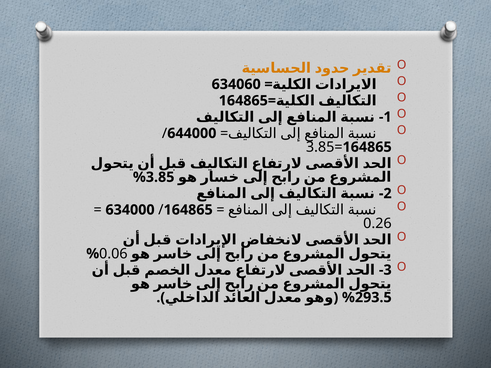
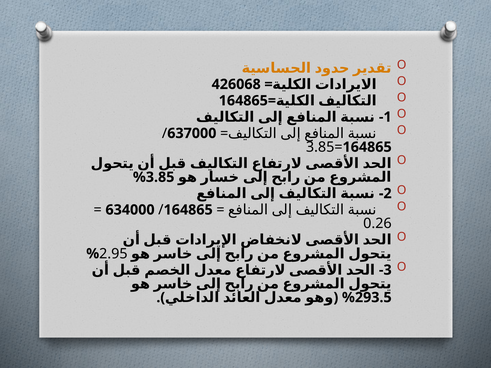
634060: 634060 -> 426068
644000: 644000 -> 637000
0.06: 0.06 -> 2.95
